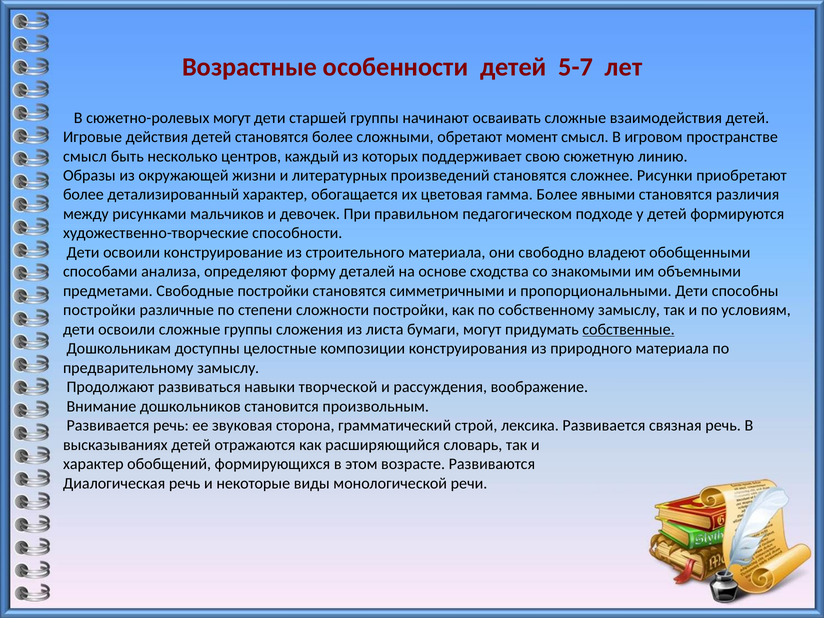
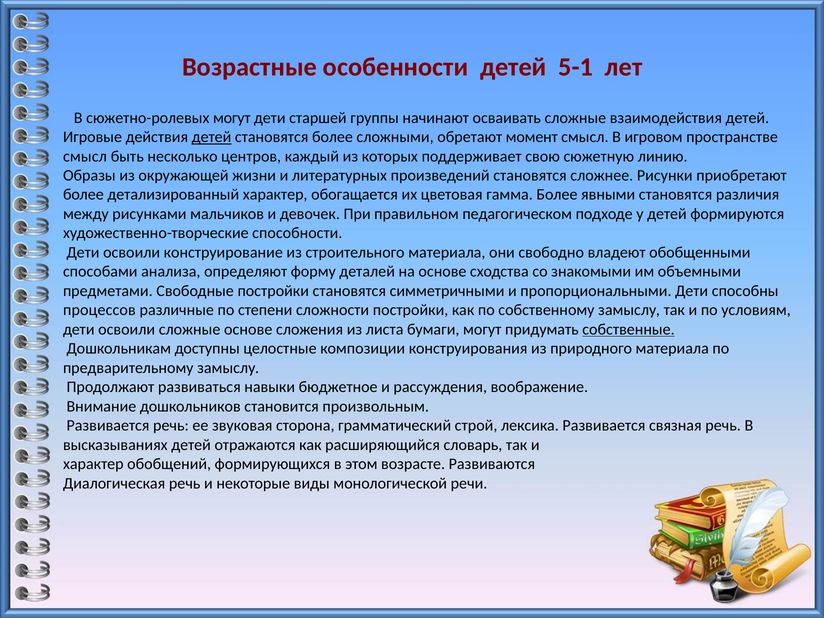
5-7: 5-7 -> 5-1
детей at (212, 137) underline: none -> present
постройки at (99, 310): постройки -> процессов
сложные группы: группы -> основе
творческой: творческой -> бюджетное
